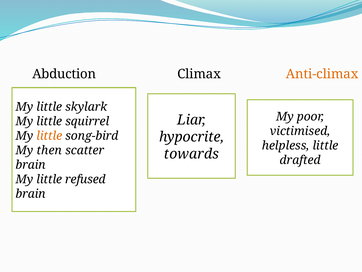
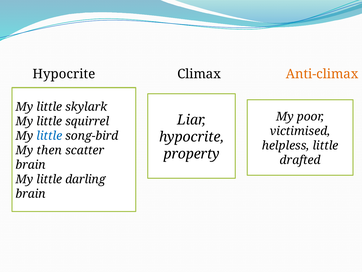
Abduction at (64, 74): Abduction -> Hypocrite
little at (49, 136) colour: orange -> blue
towards: towards -> property
refused: refused -> darling
